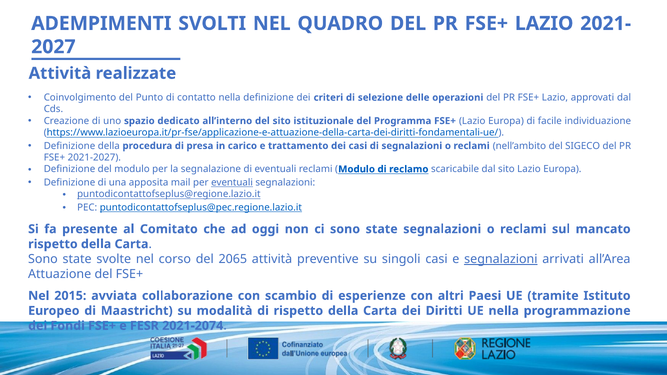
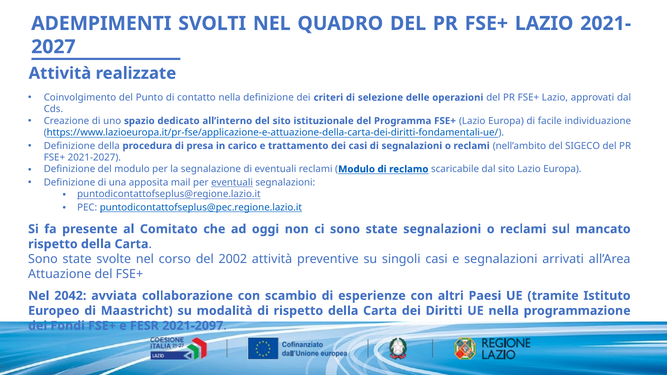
2065: 2065 -> 2002
segnalazioni at (501, 259) underline: present -> none
2015: 2015 -> 2042
2021-2074: 2021-2074 -> 2021-2097
